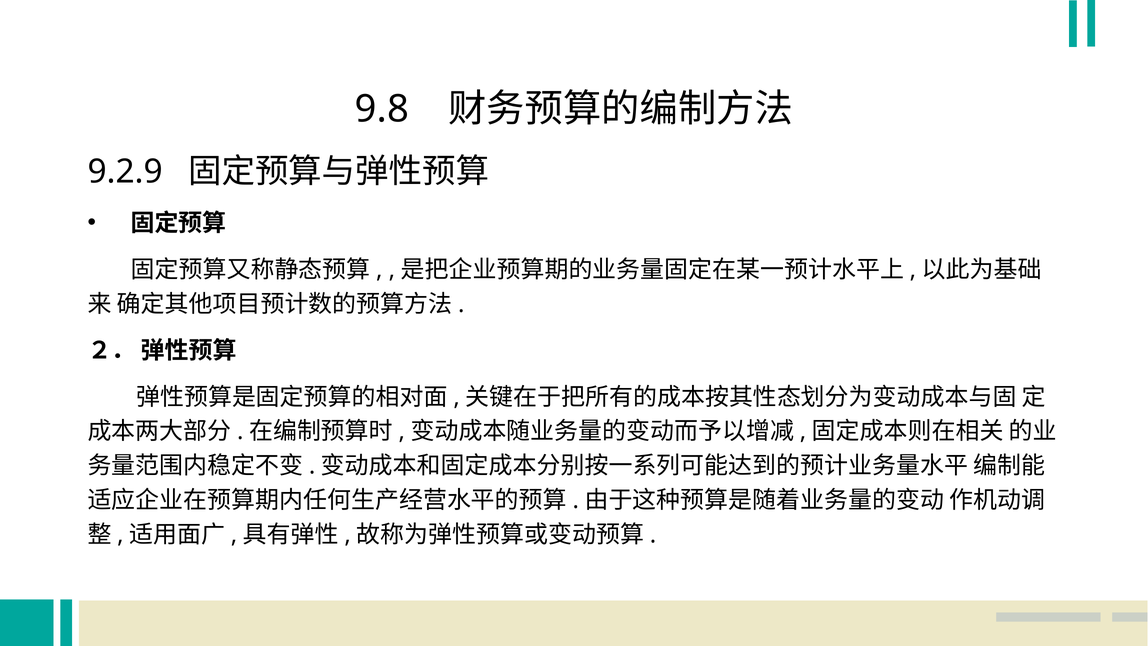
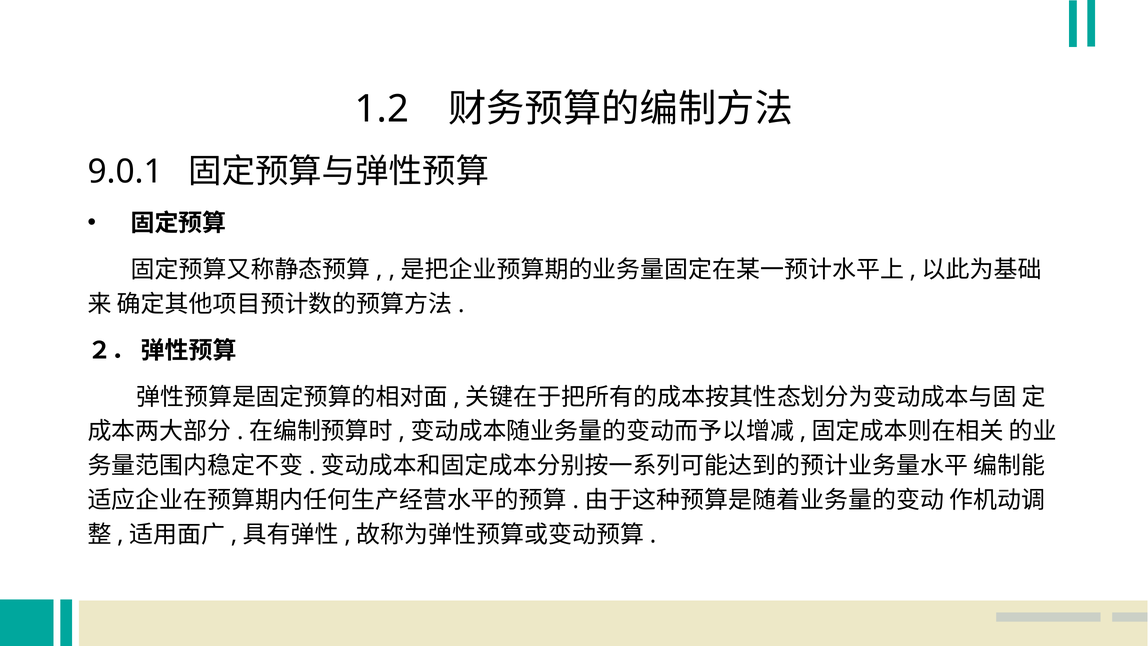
9.8: 9.8 -> 1.2
9.2.9: 9.2.9 -> 9.0.1
